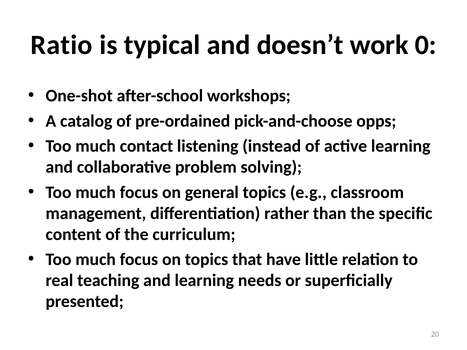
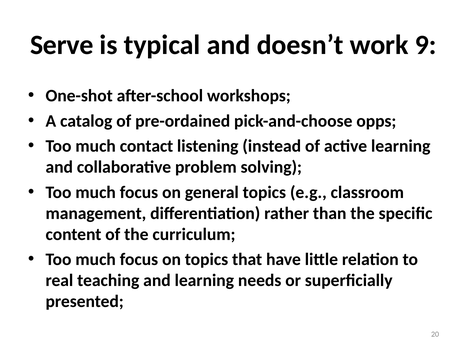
Ratio: Ratio -> Serve
0: 0 -> 9
